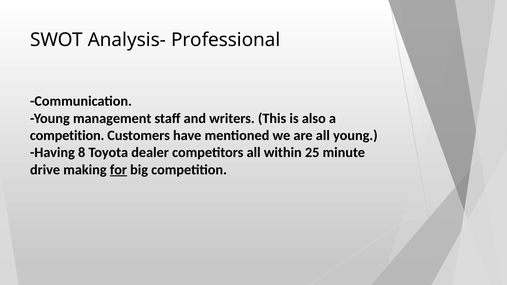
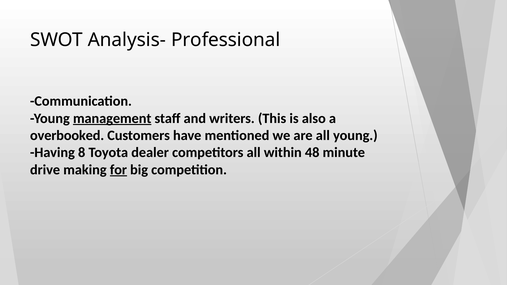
management underline: none -> present
competition at (67, 136): competition -> overbooked
25: 25 -> 48
